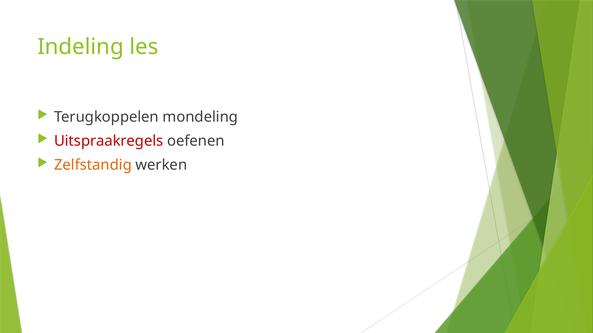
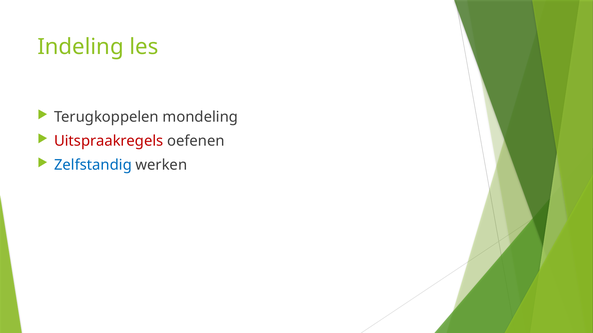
Zelfstandig colour: orange -> blue
